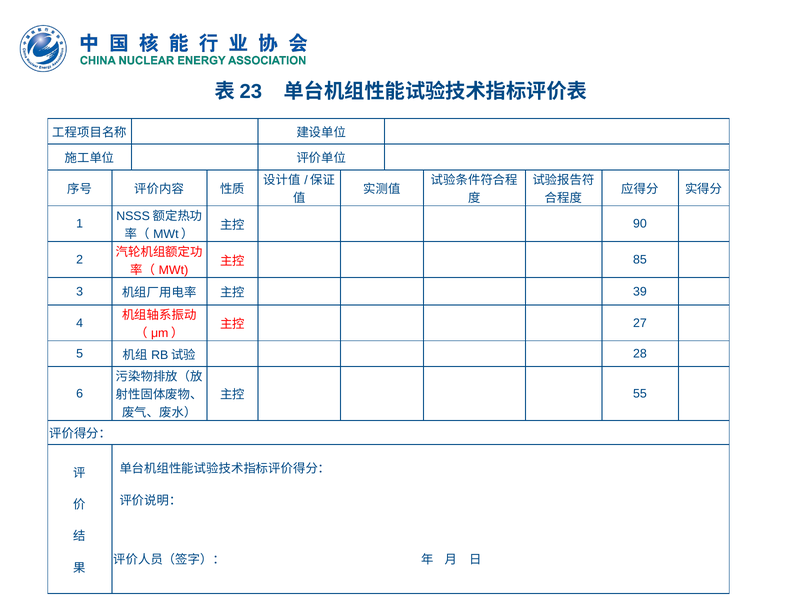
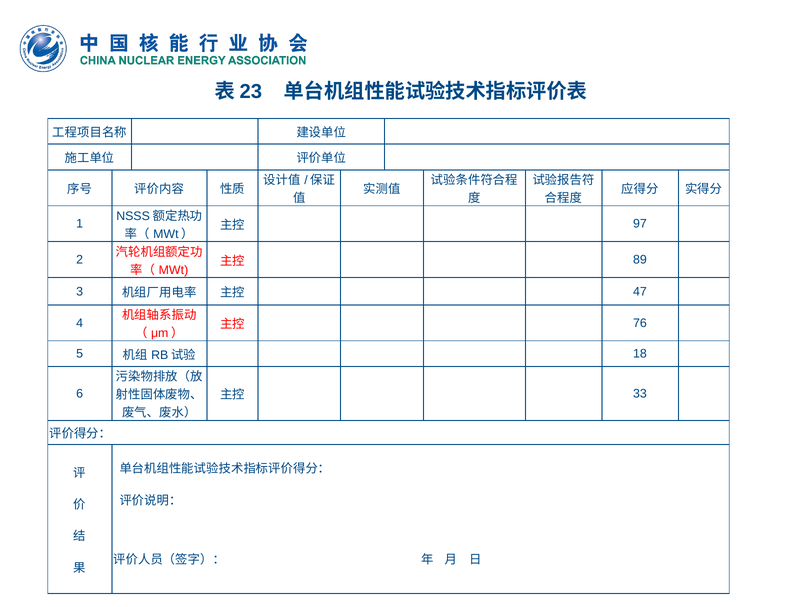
90: 90 -> 97
85: 85 -> 89
39: 39 -> 47
27: 27 -> 76
28: 28 -> 18
55: 55 -> 33
